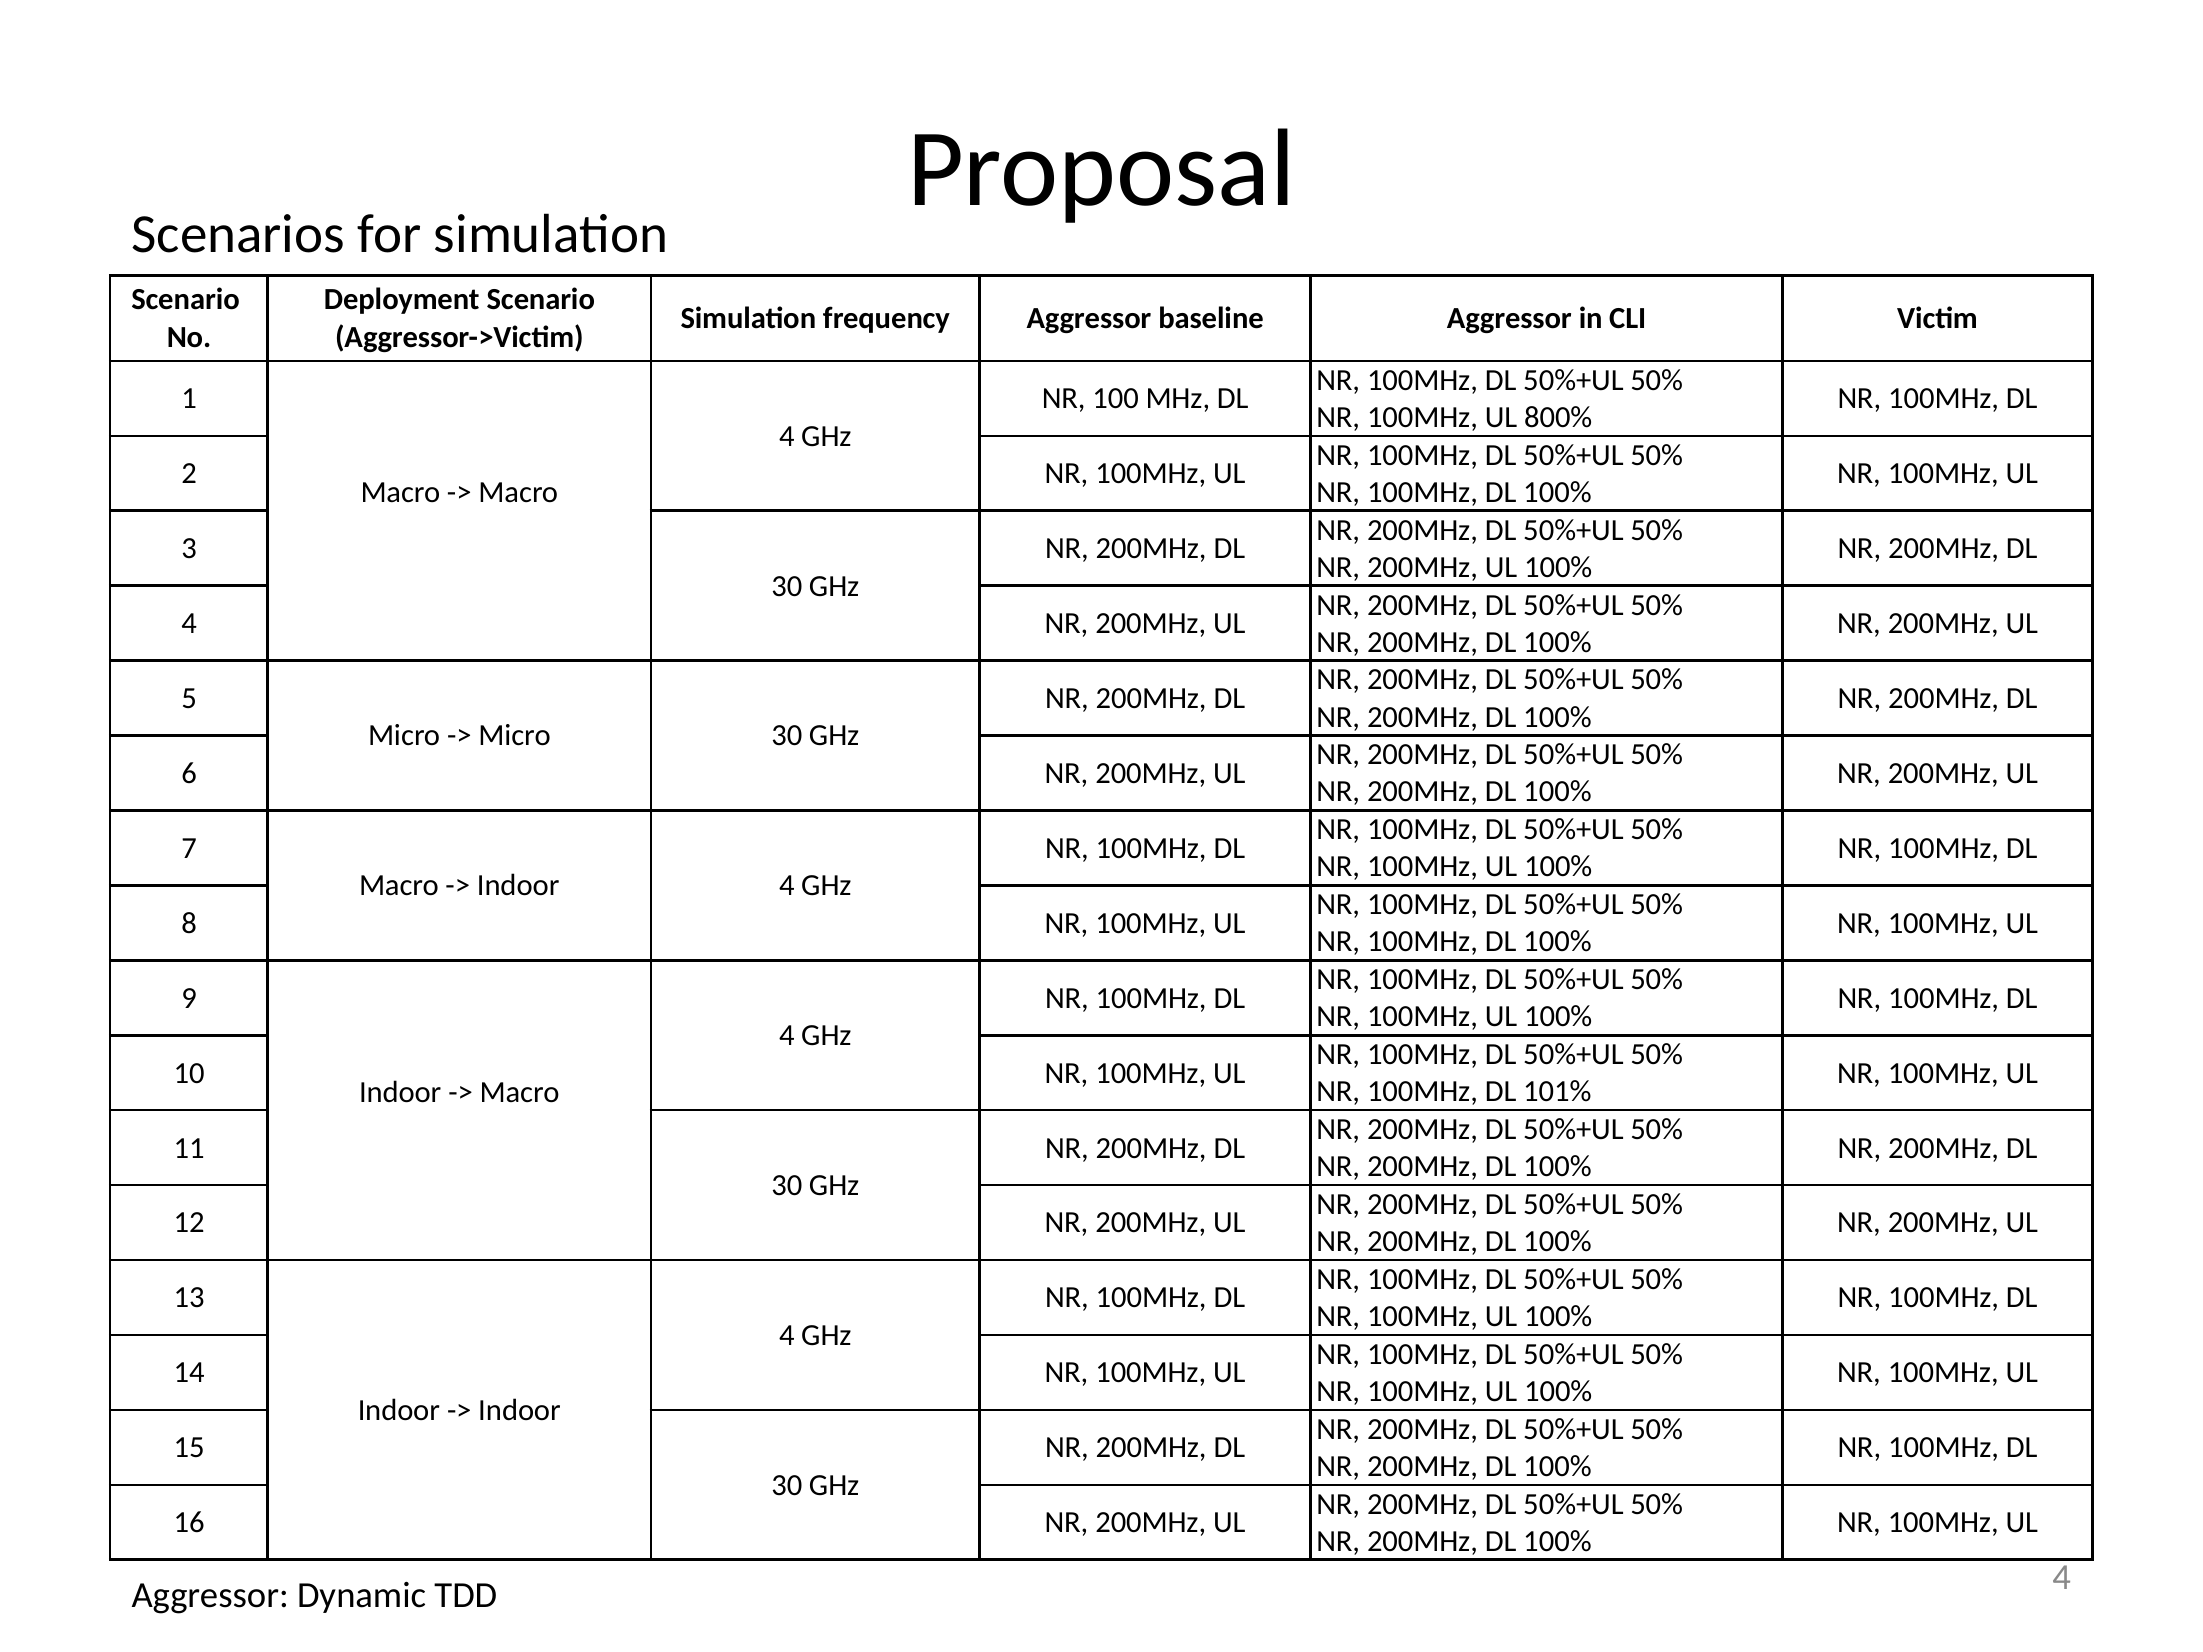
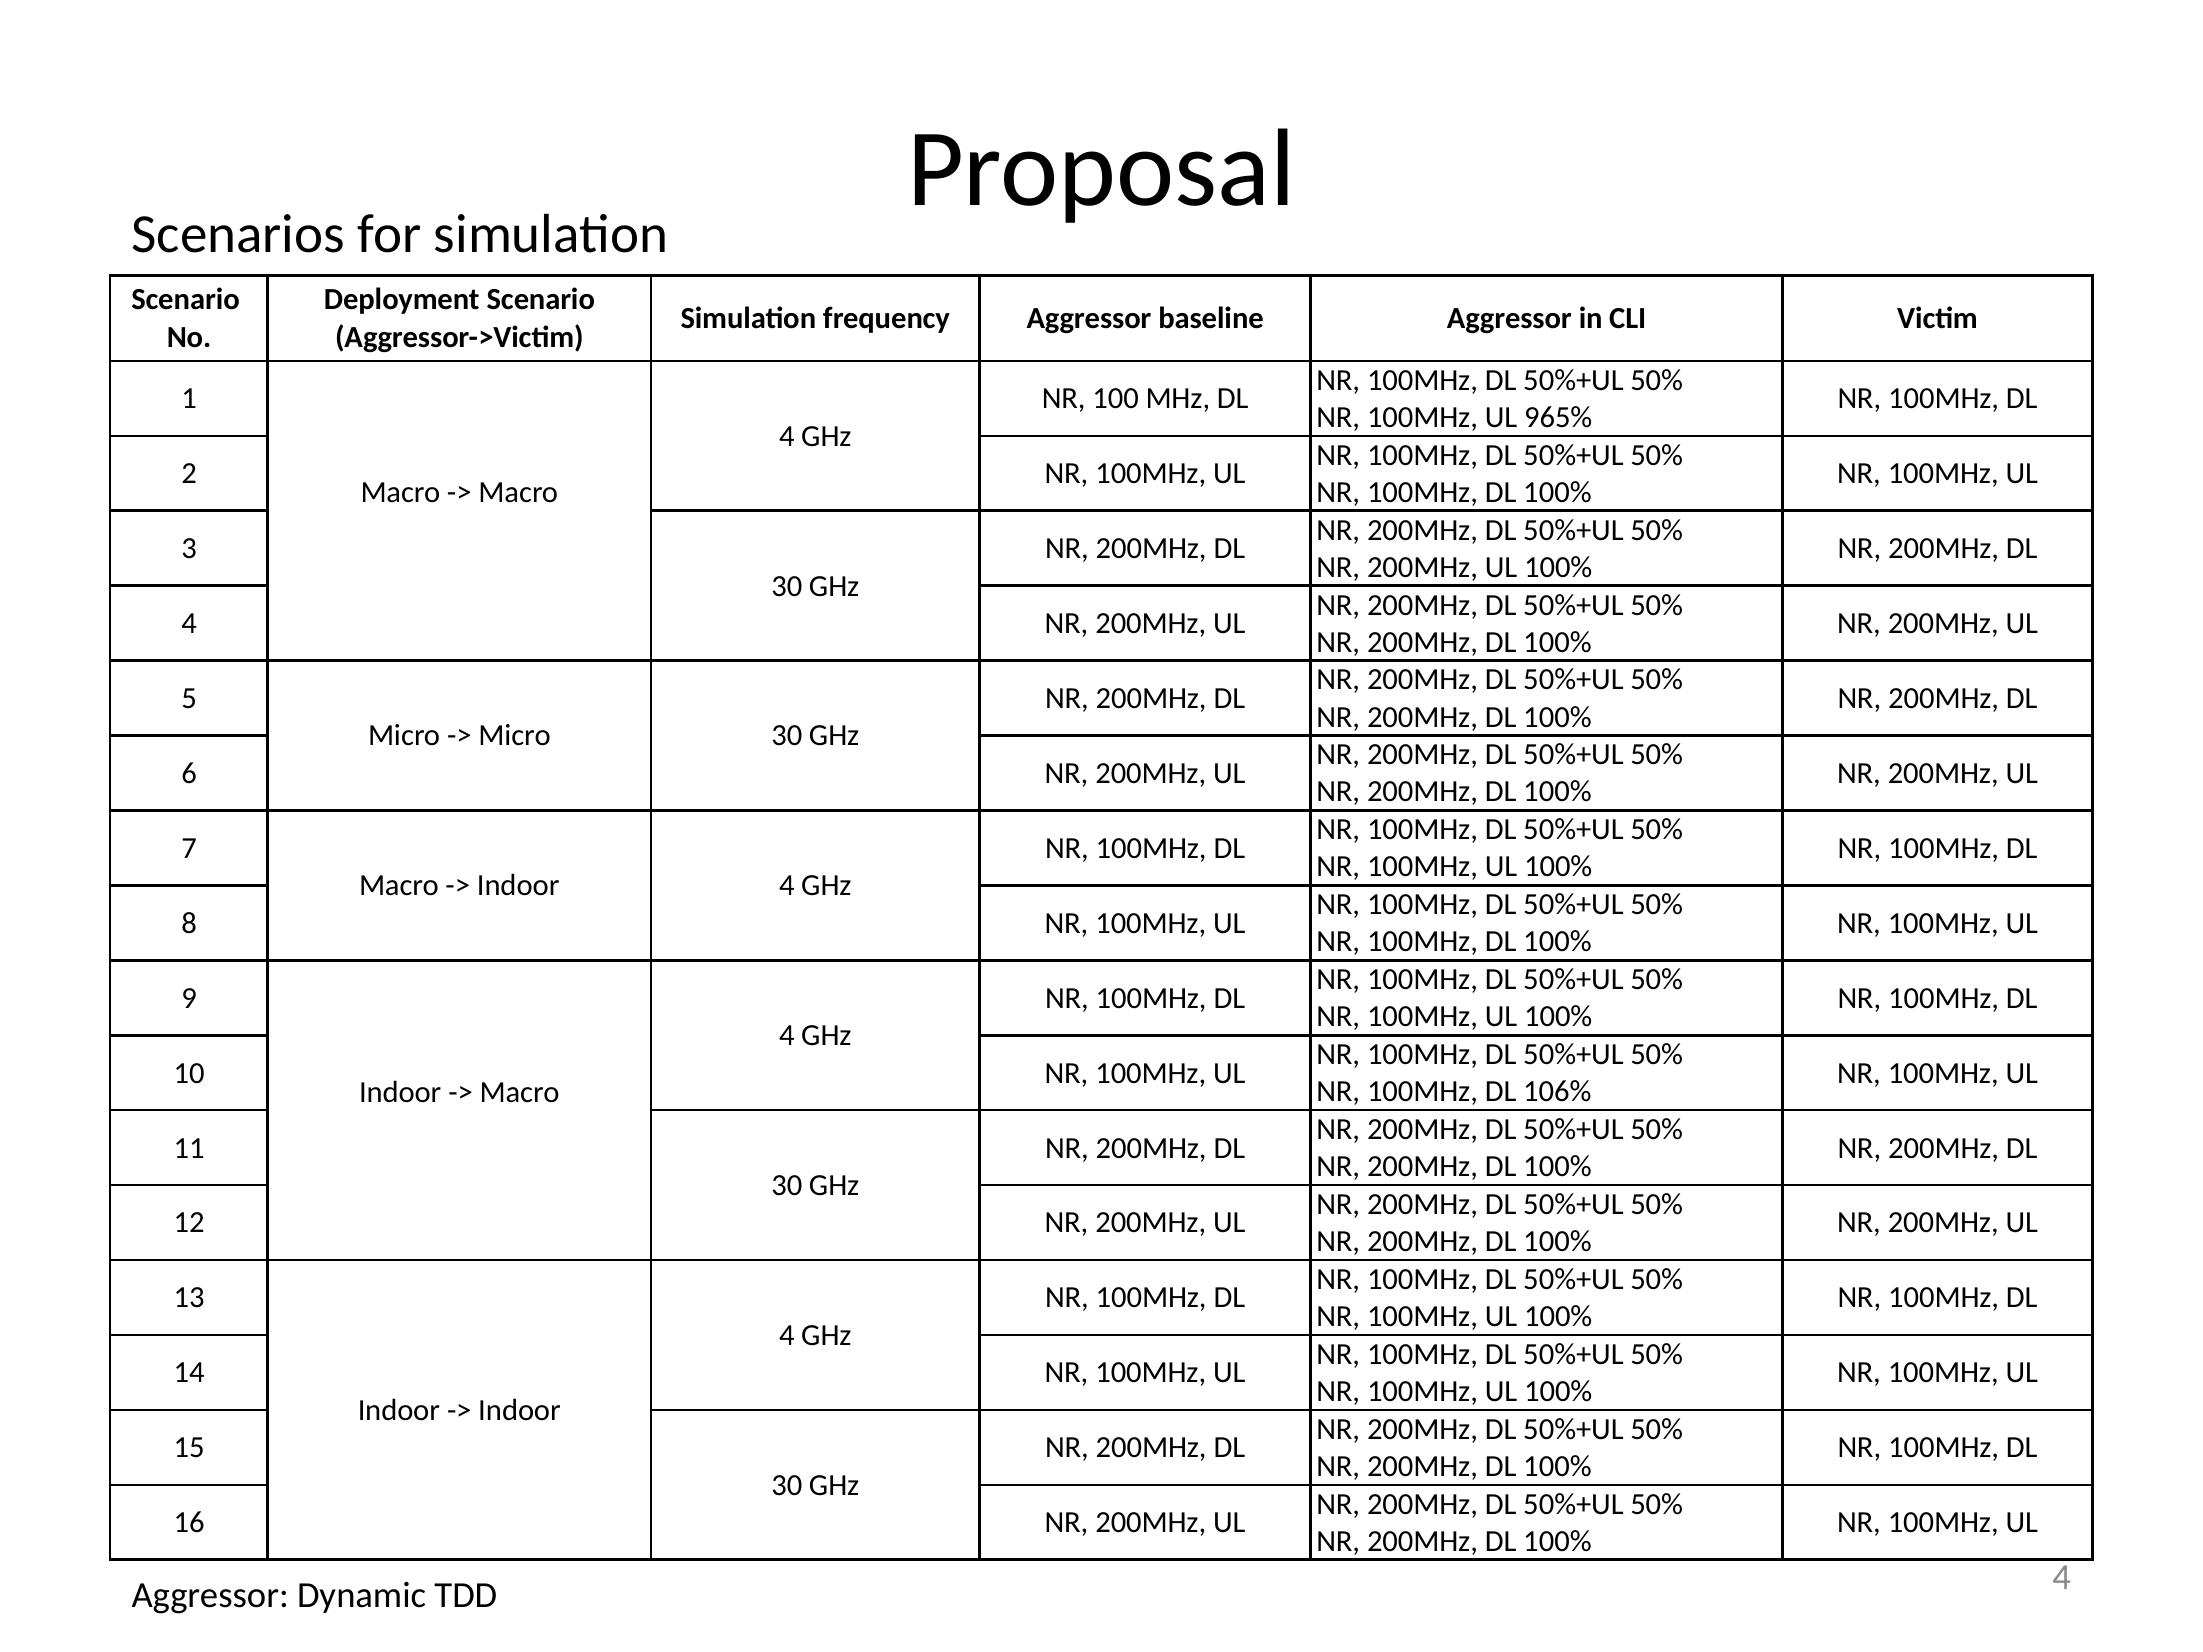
800%: 800% -> 965%
101%: 101% -> 106%
